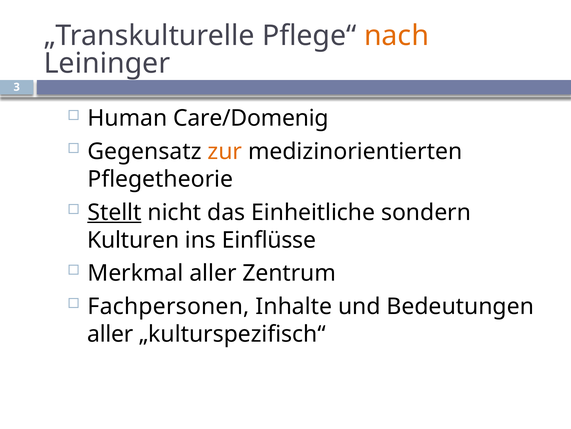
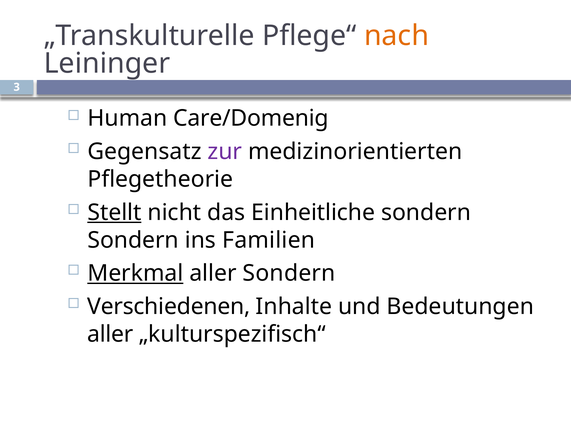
zur colour: orange -> purple
Kulturen at (133, 240): Kulturen -> Sondern
Einflüsse: Einflüsse -> Familien
Merkmal underline: none -> present
aller Zentrum: Zentrum -> Sondern
Fachpersonen: Fachpersonen -> Verschiedenen
